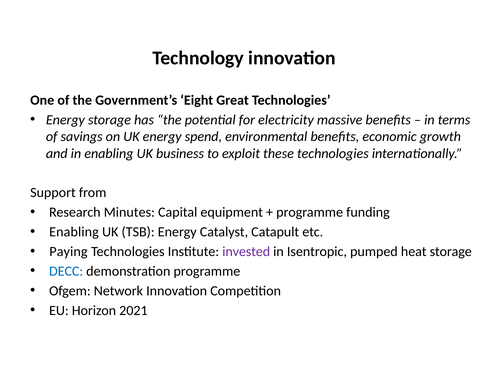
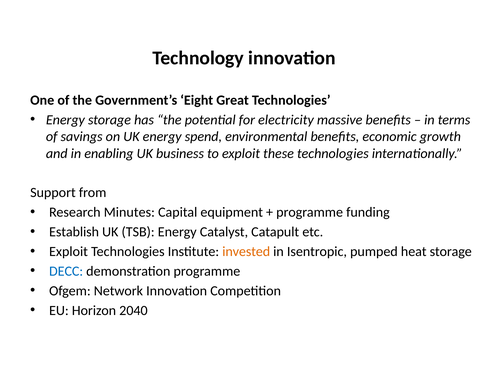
Enabling at (74, 232): Enabling -> Establish
Paying at (68, 252): Paying -> Exploit
invested colour: purple -> orange
2021: 2021 -> 2040
